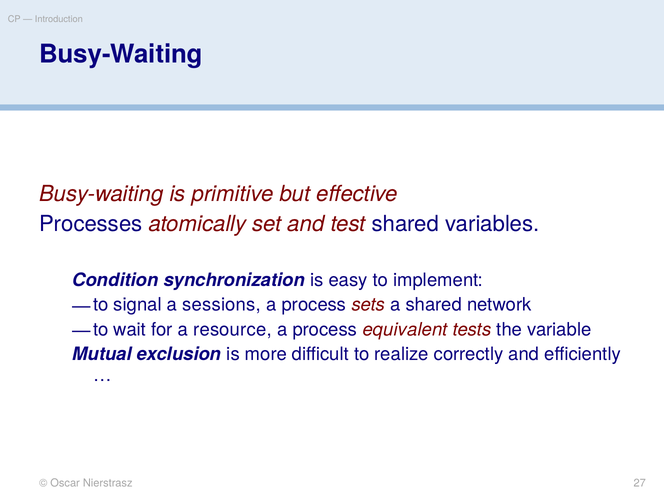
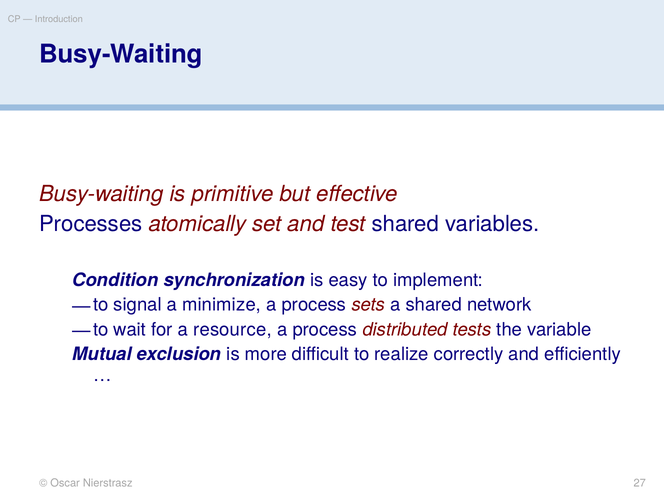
sessions: sessions -> minimize
equivalent: equivalent -> distributed
